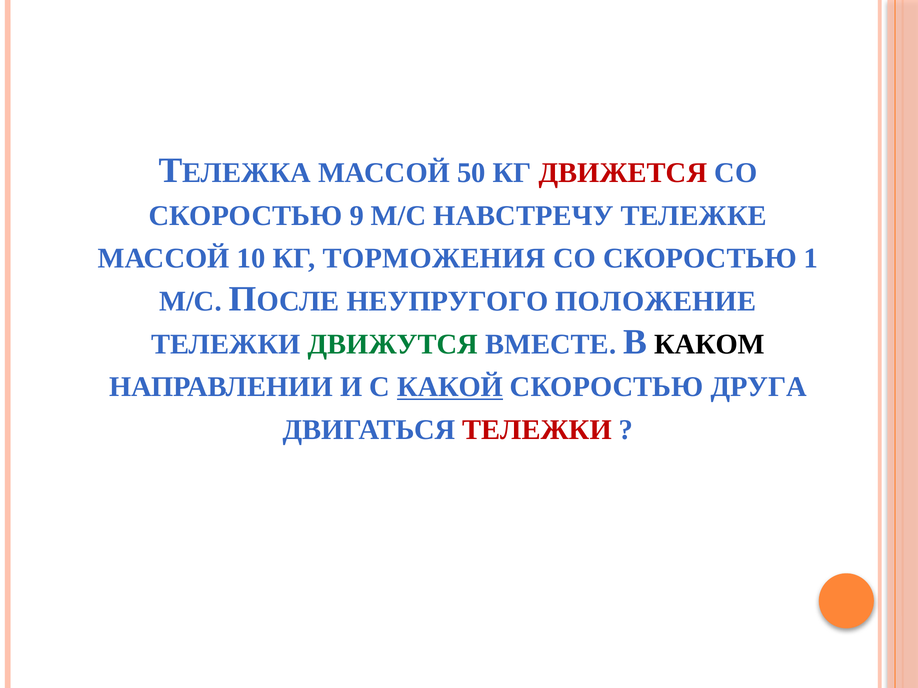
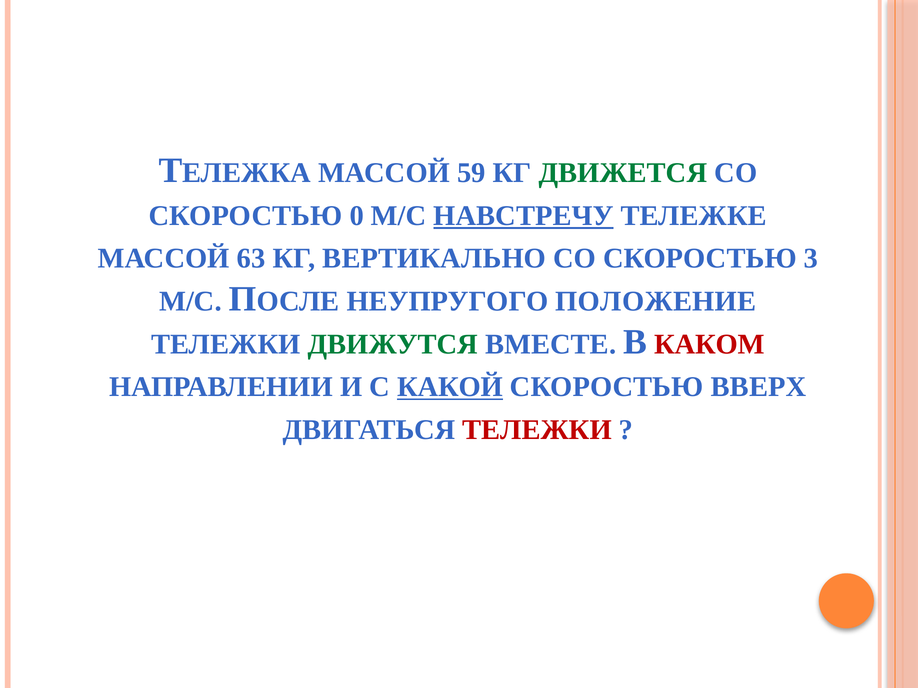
50: 50 -> 59
ДВИЖЕТСЯ colour: red -> green
9: 9 -> 0
НАВСТРЕЧУ underline: none -> present
10: 10 -> 63
ТОРМОЖЕНИЯ: ТОРМОЖЕНИЯ -> ВЕРТИКАЛЬНО
1: 1 -> 3
КАКОМ colour: black -> red
ДРУГА: ДРУГА -> ВВЕРХ
